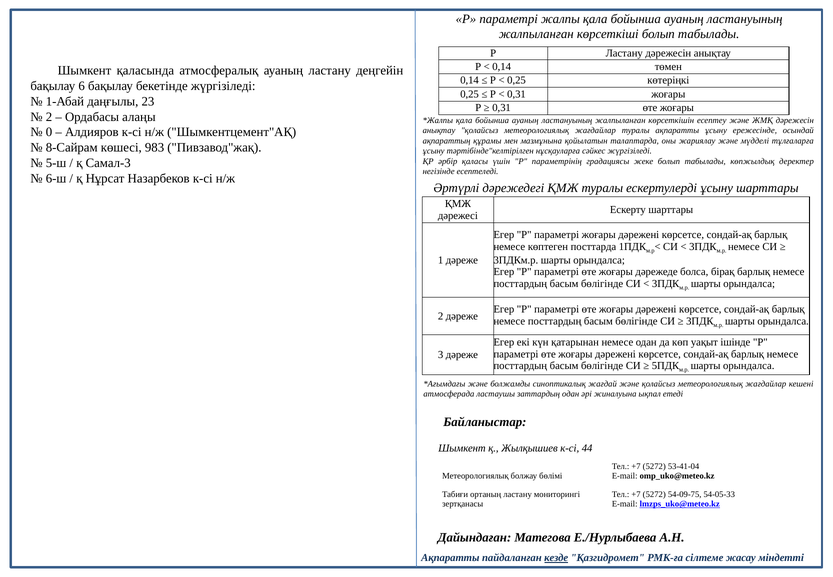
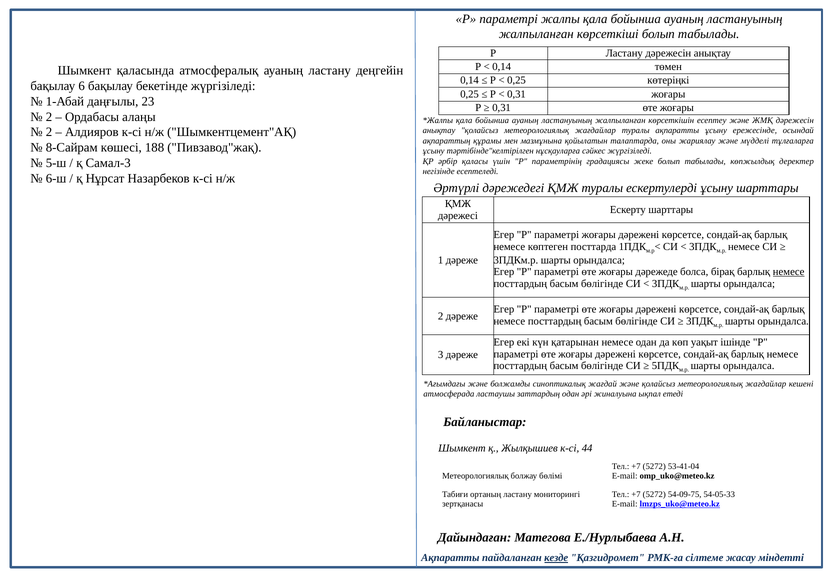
0 at (49, 132): 0 -> 2
983: 983 -> 188
немесе at (789, 272) underline: none -> present
